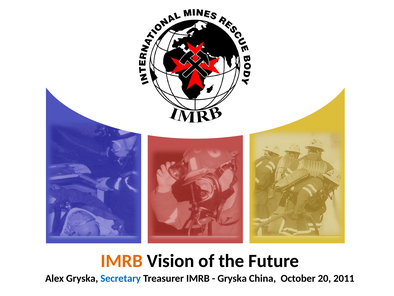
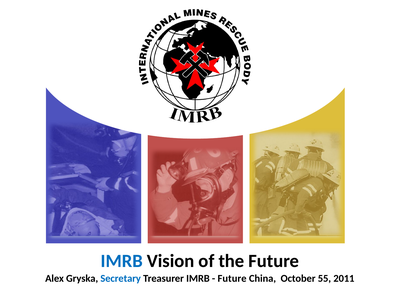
IMRB at (122, 261) colour: orange -> blue
Gryska at (232, 278): Gryska -> Future
20: 20 -> 55
